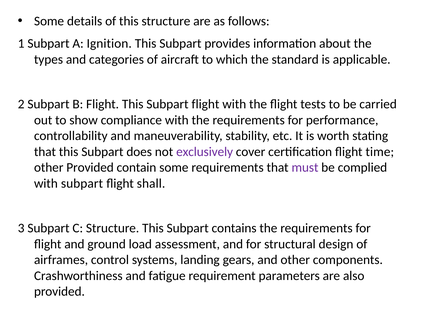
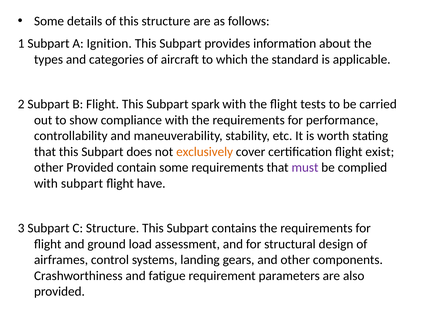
This Subpart flight: flight -> spark
exclusively colour: purple -> orange
time: time -> exist
shall: shall -> have
